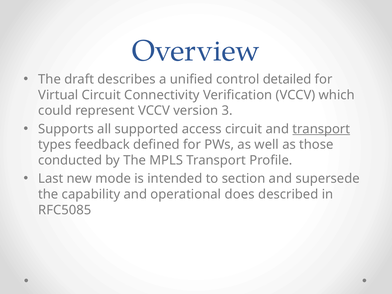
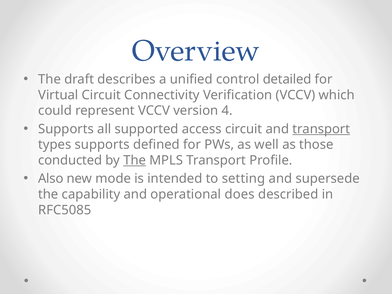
3: 3 -> 4
types feedback: feedback -> supports
The at (135, 160) underline: none -> present
Last: Last -> Also
section: section -> setting
